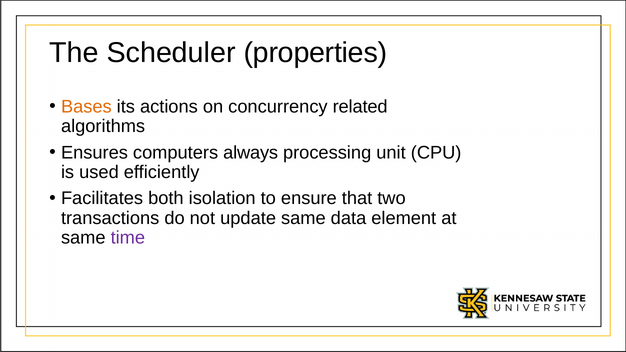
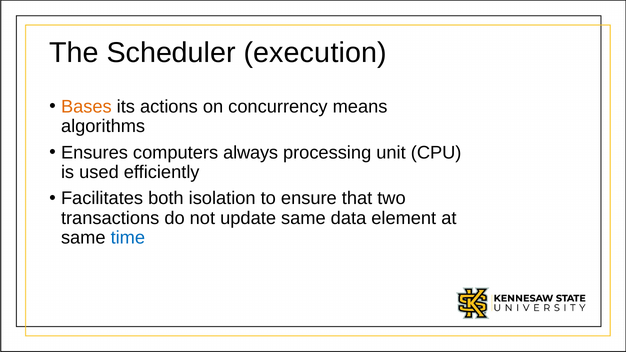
properties: properties -> execution
related: related -> means
time colour: purple -> blue
